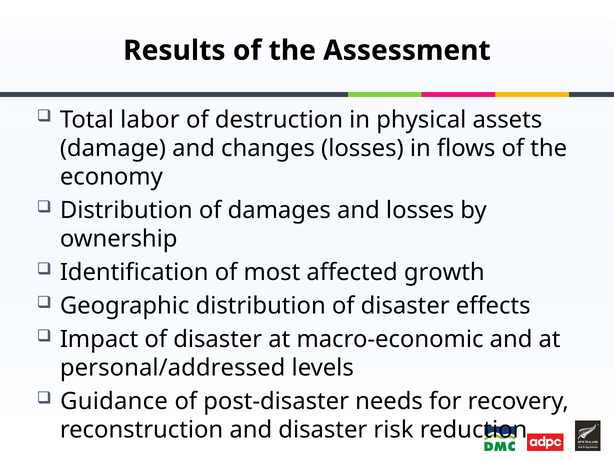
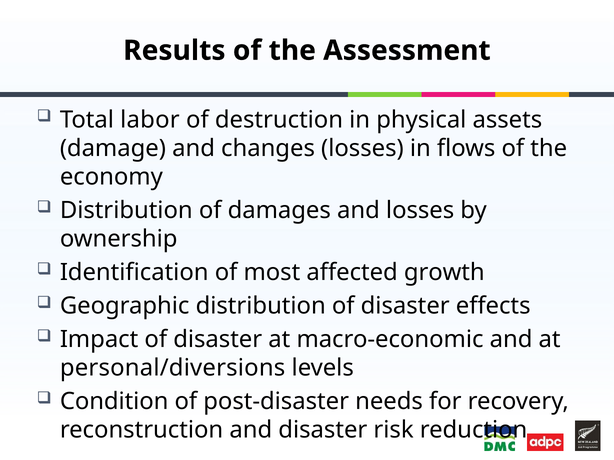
personal/addressed: personal/addressed -> personal/diversions
Guidance: Guidance -> Condition
